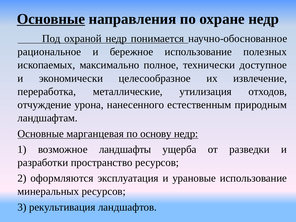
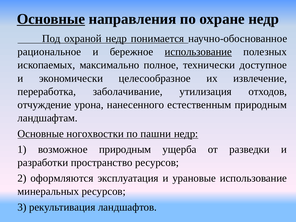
использование at (198, 52) underline: none -> present
металлические: металлические -> заболачивание
марганцевая: марганцевая -> ногохвостки
основу: основу -> пашни
возможное ландшафты: ландшафты -> природным
